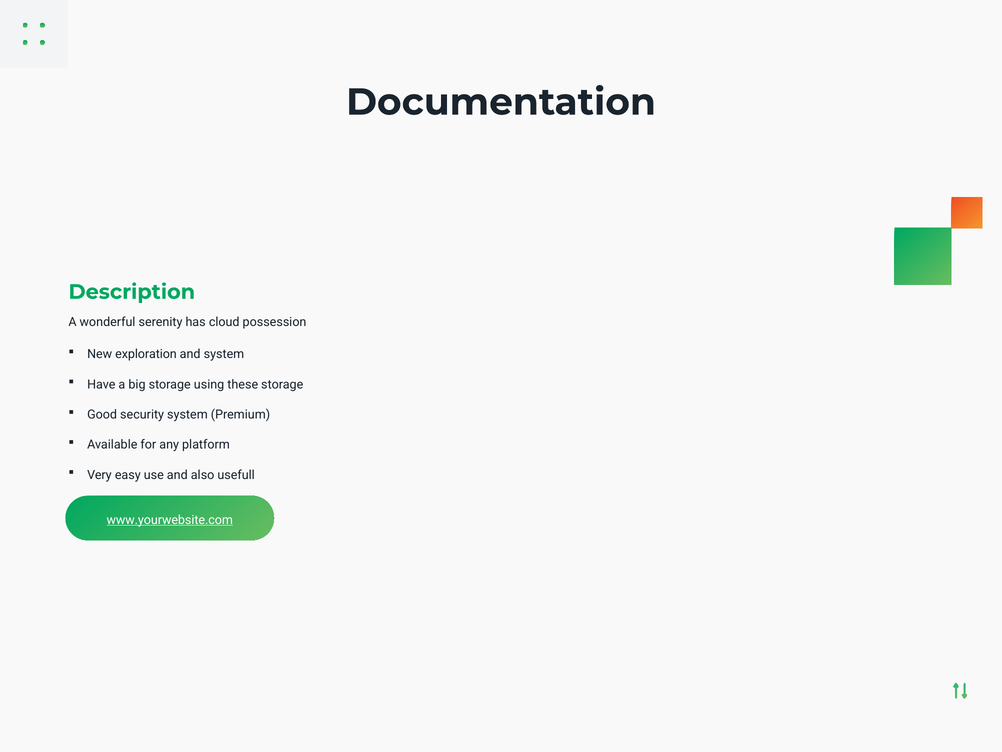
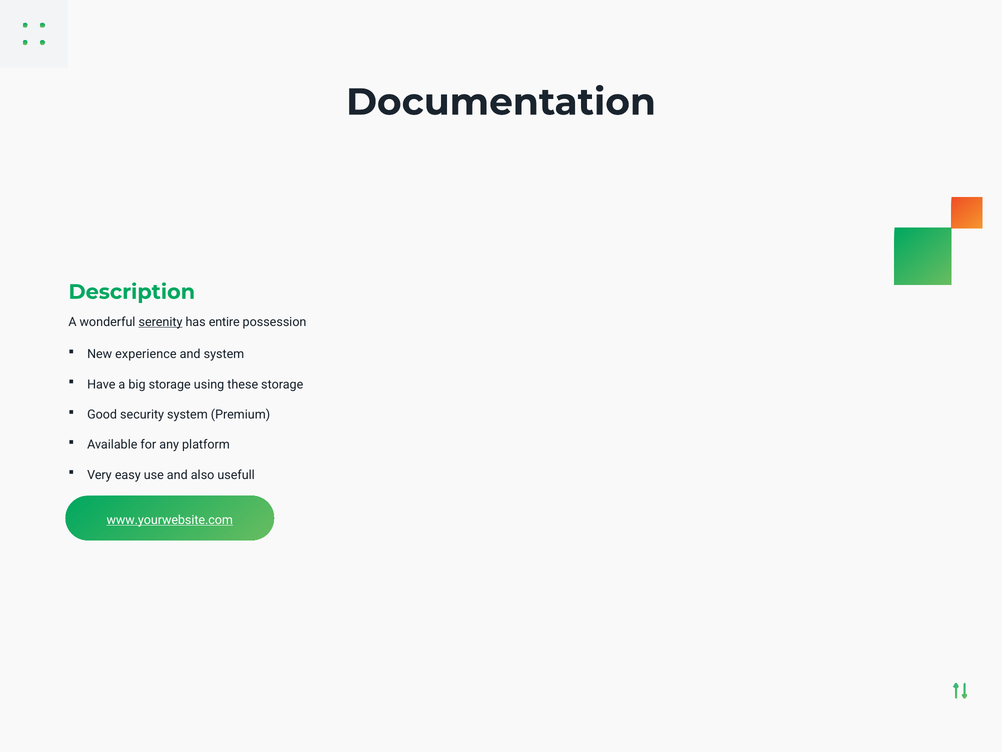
serenity underline: none -> present
cloud: cloud -> entire
exploration: exploration -> experience
